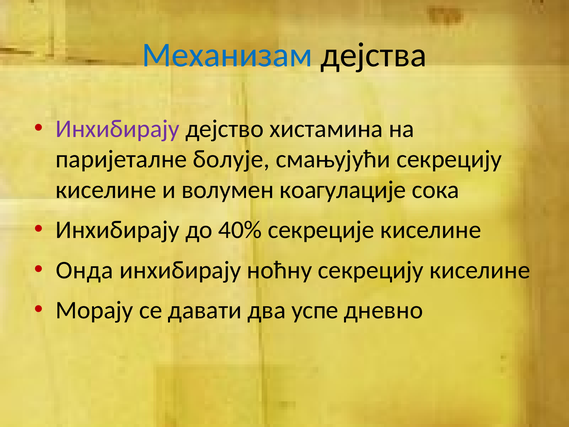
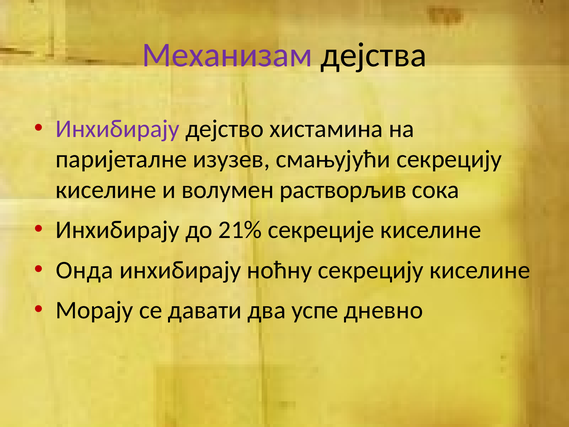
Механизам colour: blue -> purple
болује: болује -> изузев
коагулације: коагулације -> растворљив
40%: 40% -> 21%
